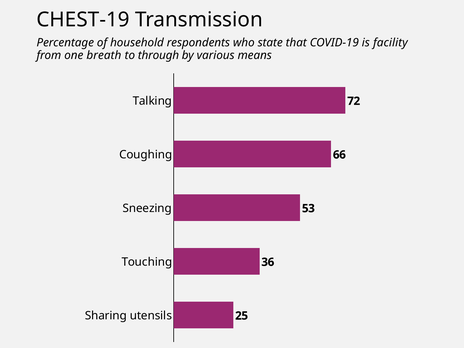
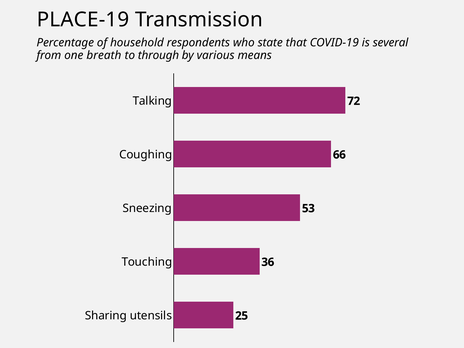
CHEST-19: CHEST-19 -> PLACE-19
facility: facility -> several
